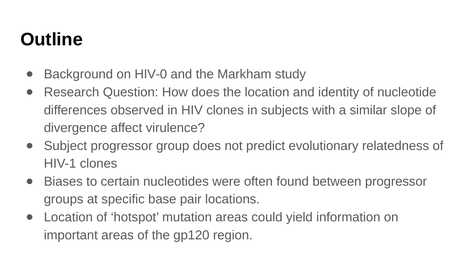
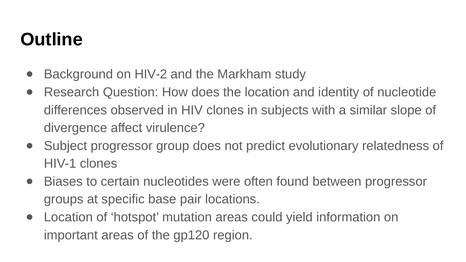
HIV-0: HIV-0 -> HIV-2
